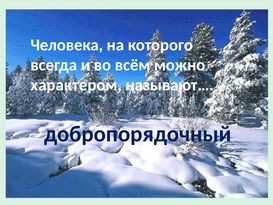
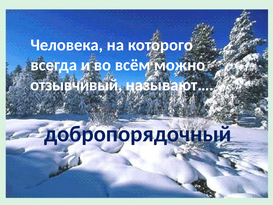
характером: характером -> отзывчивый
